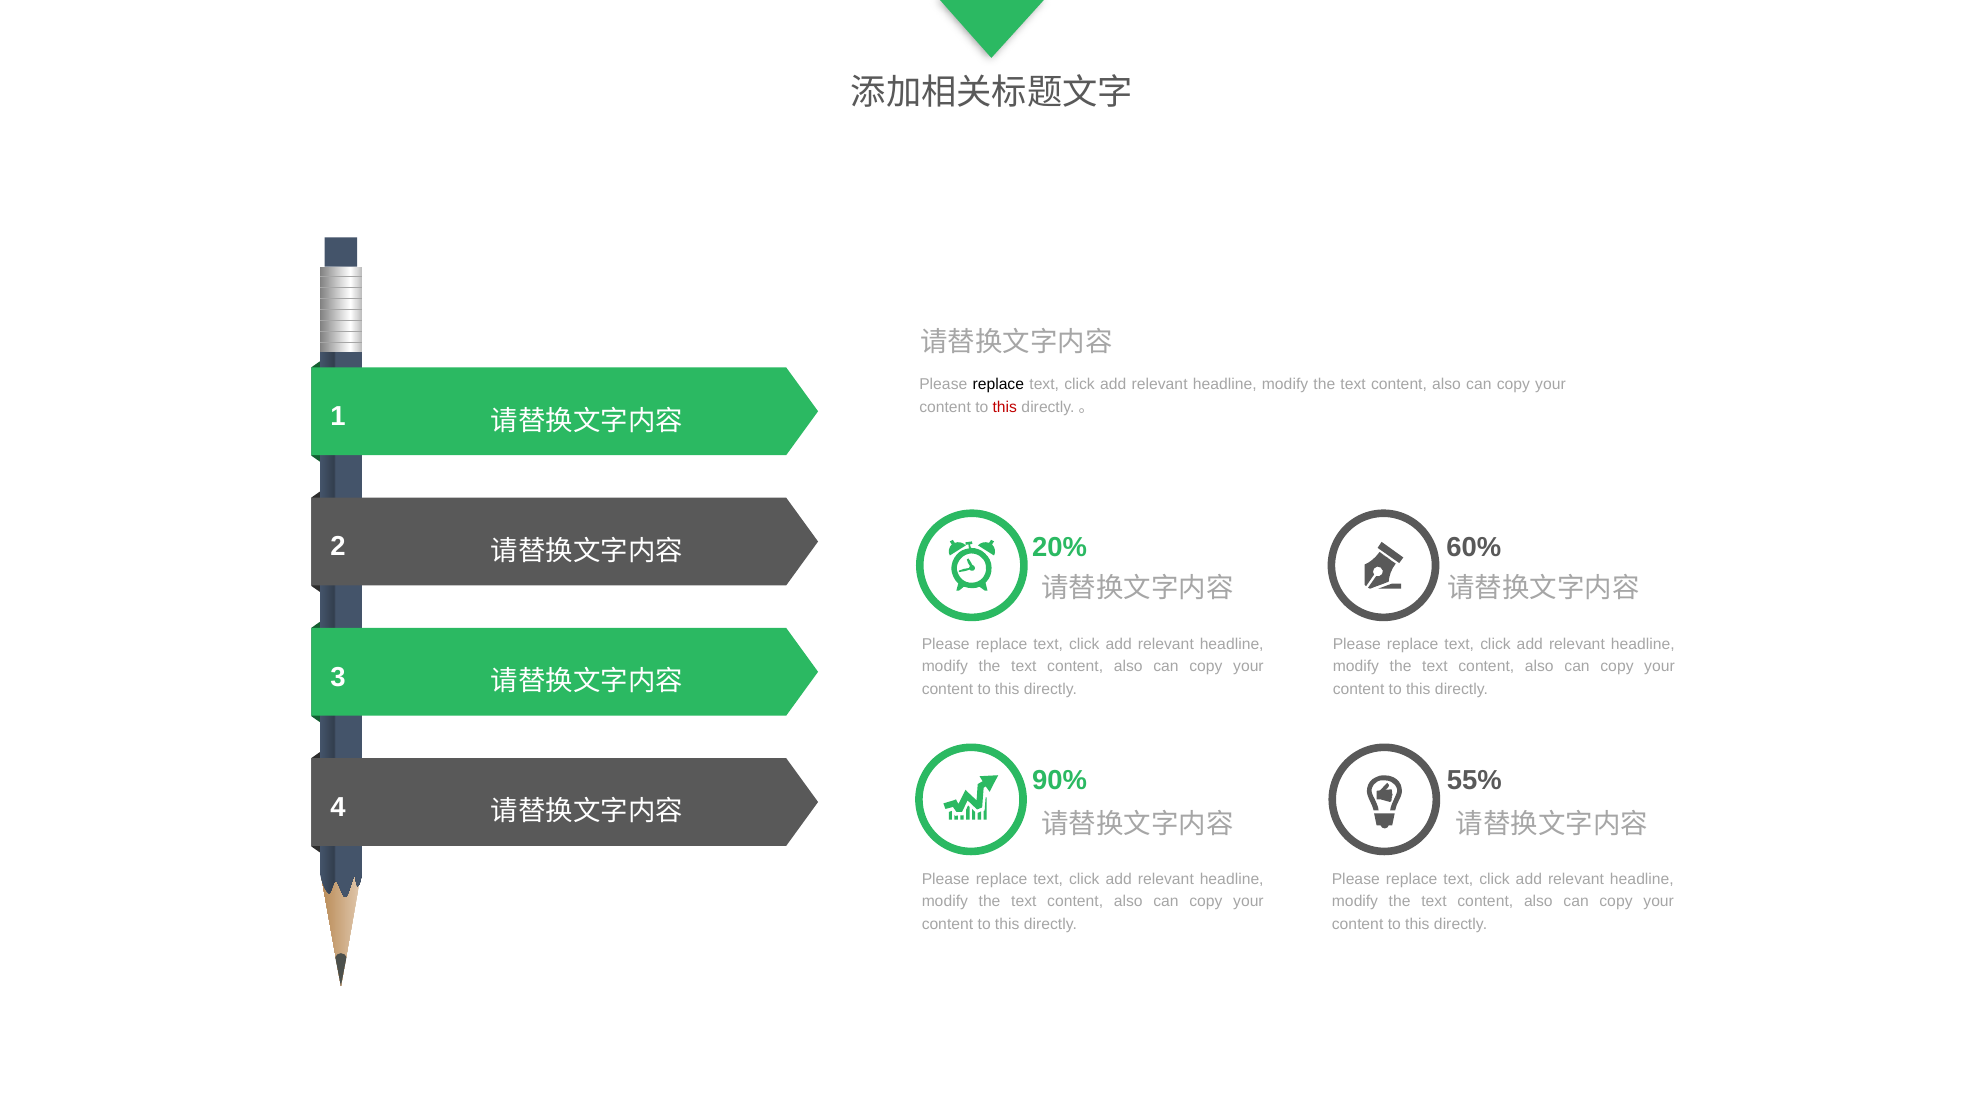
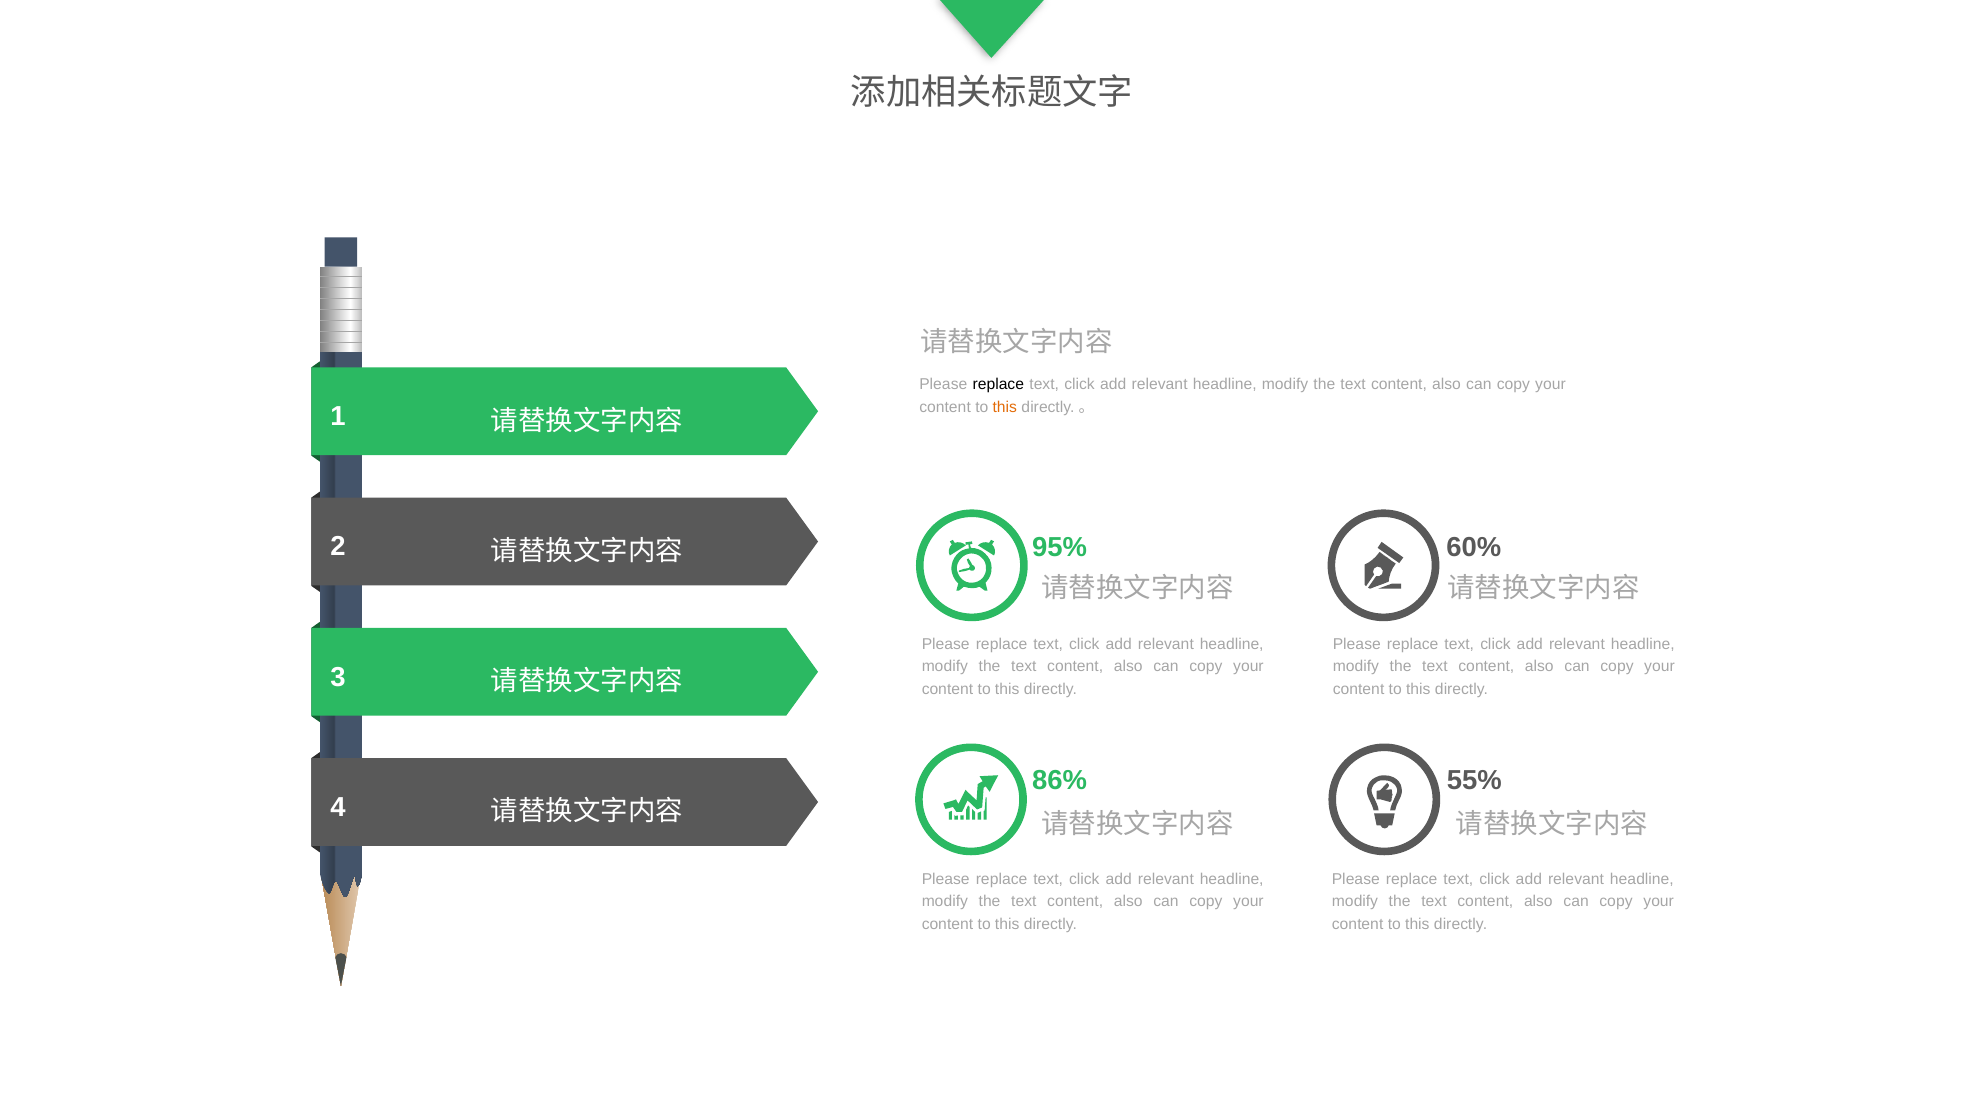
this at (1005, 407) colour: red -> orange
20%: 20% -> 95%
90%: 90% -> 86%
